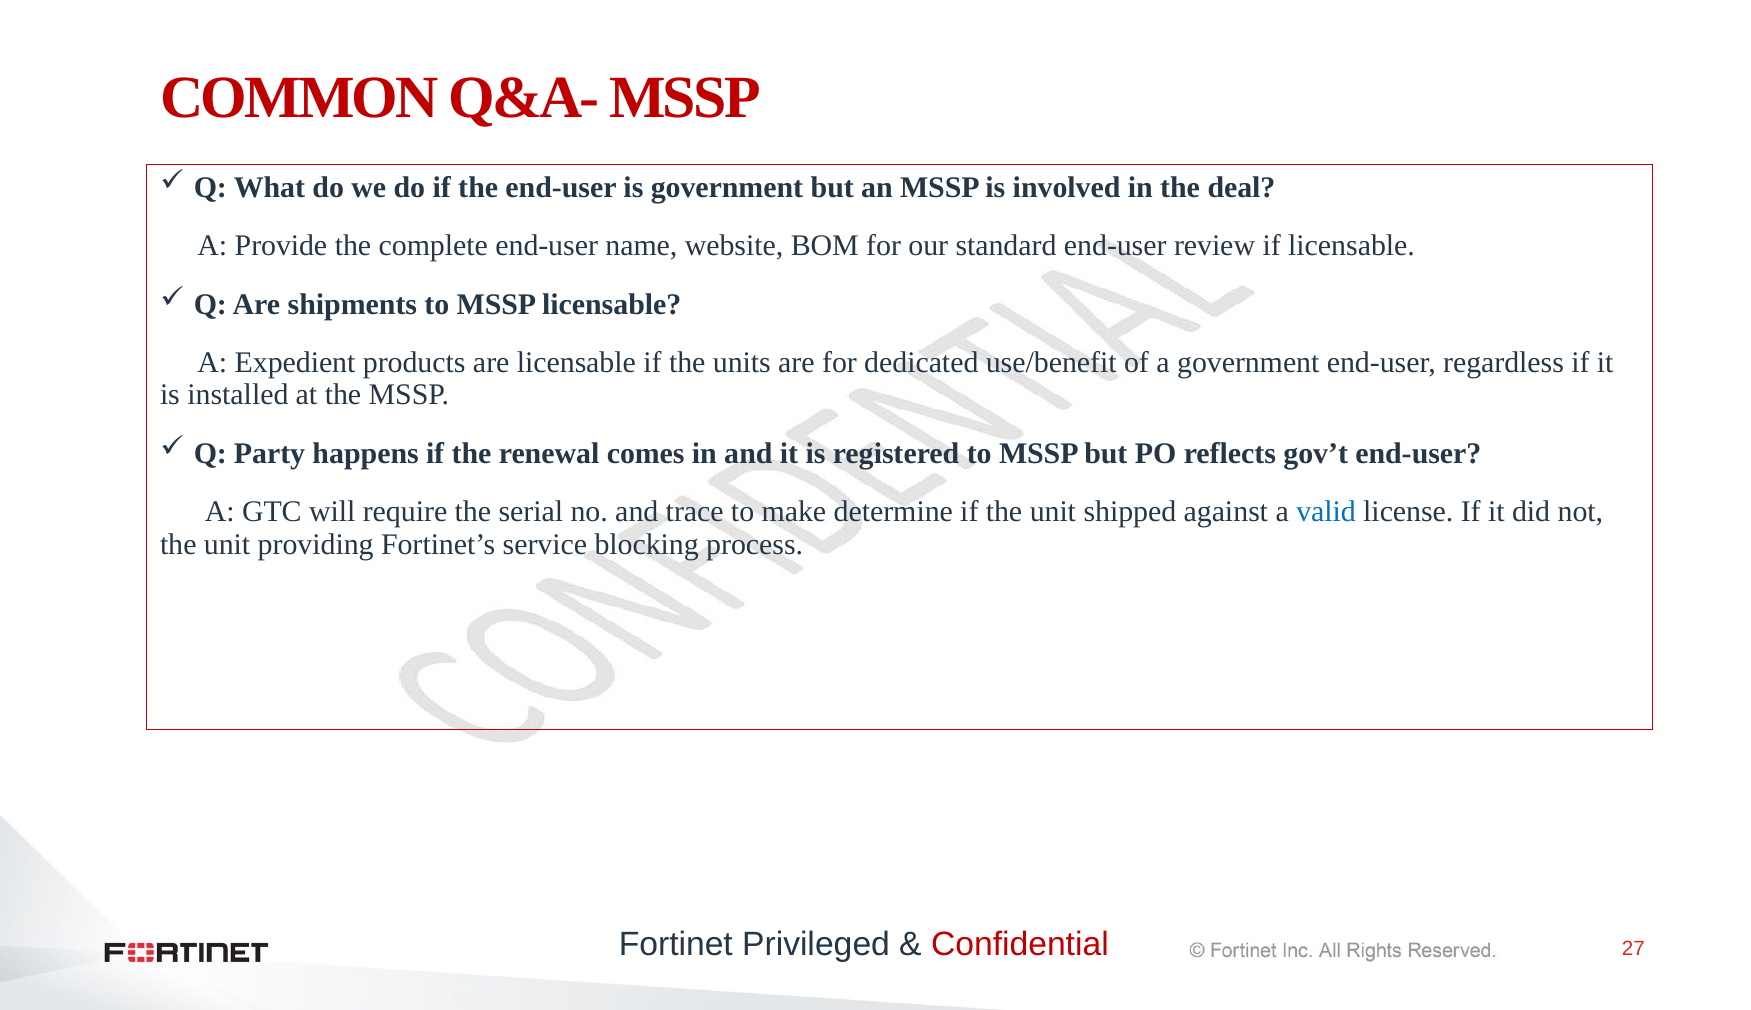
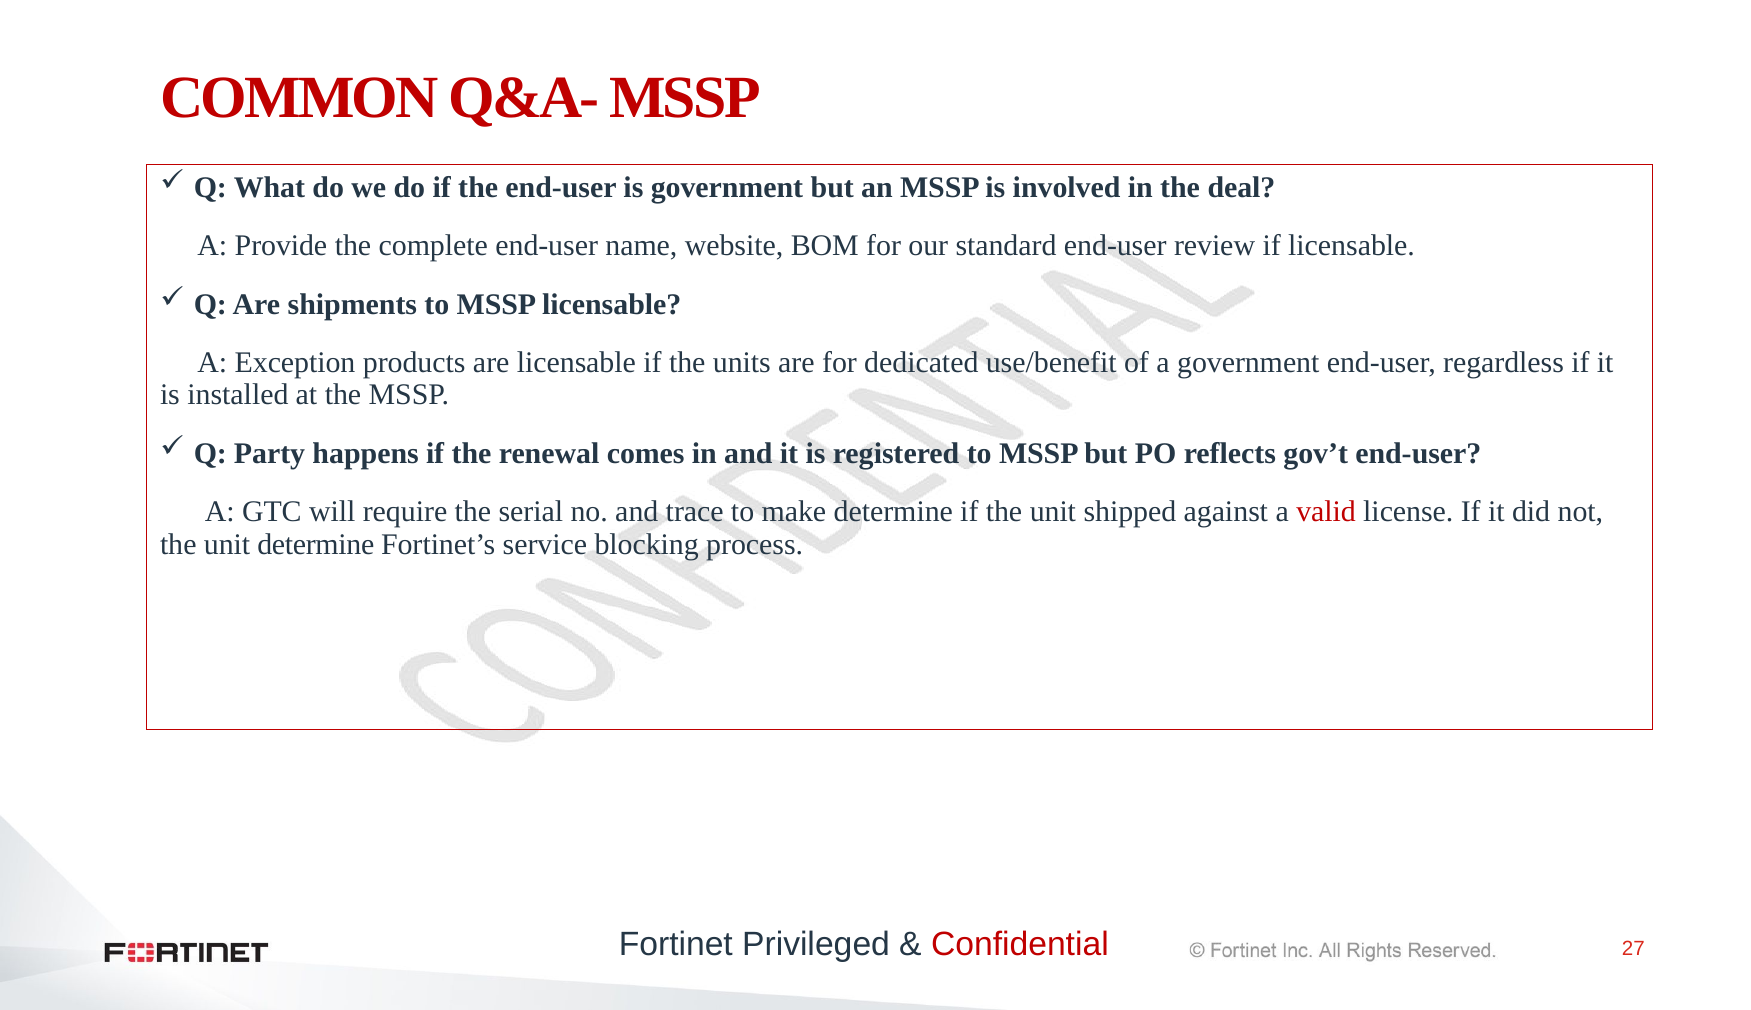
Expedient: Expedient -> Exception
valid colour: blue -> red
unit providing: providing -> determine
